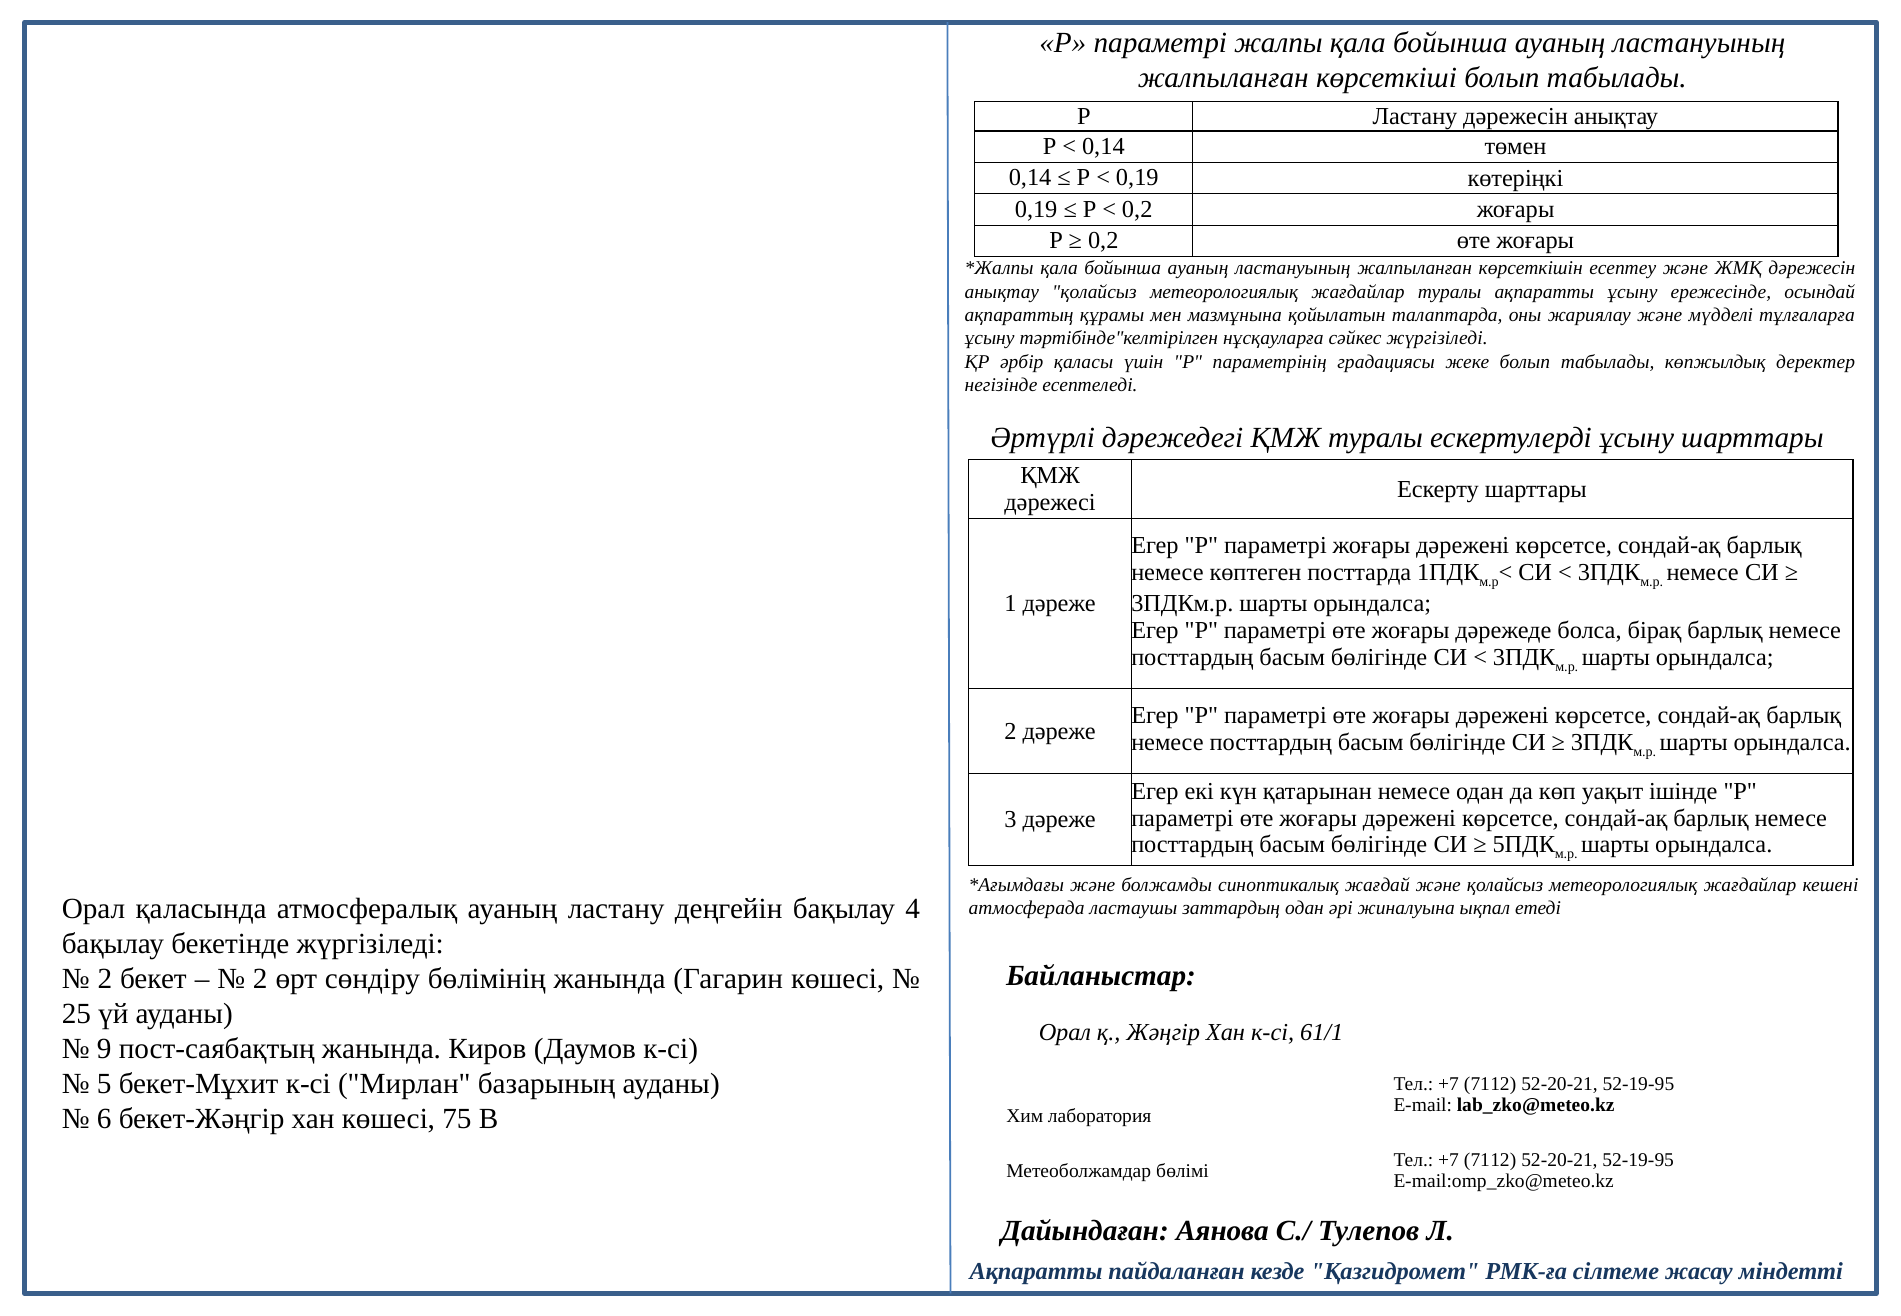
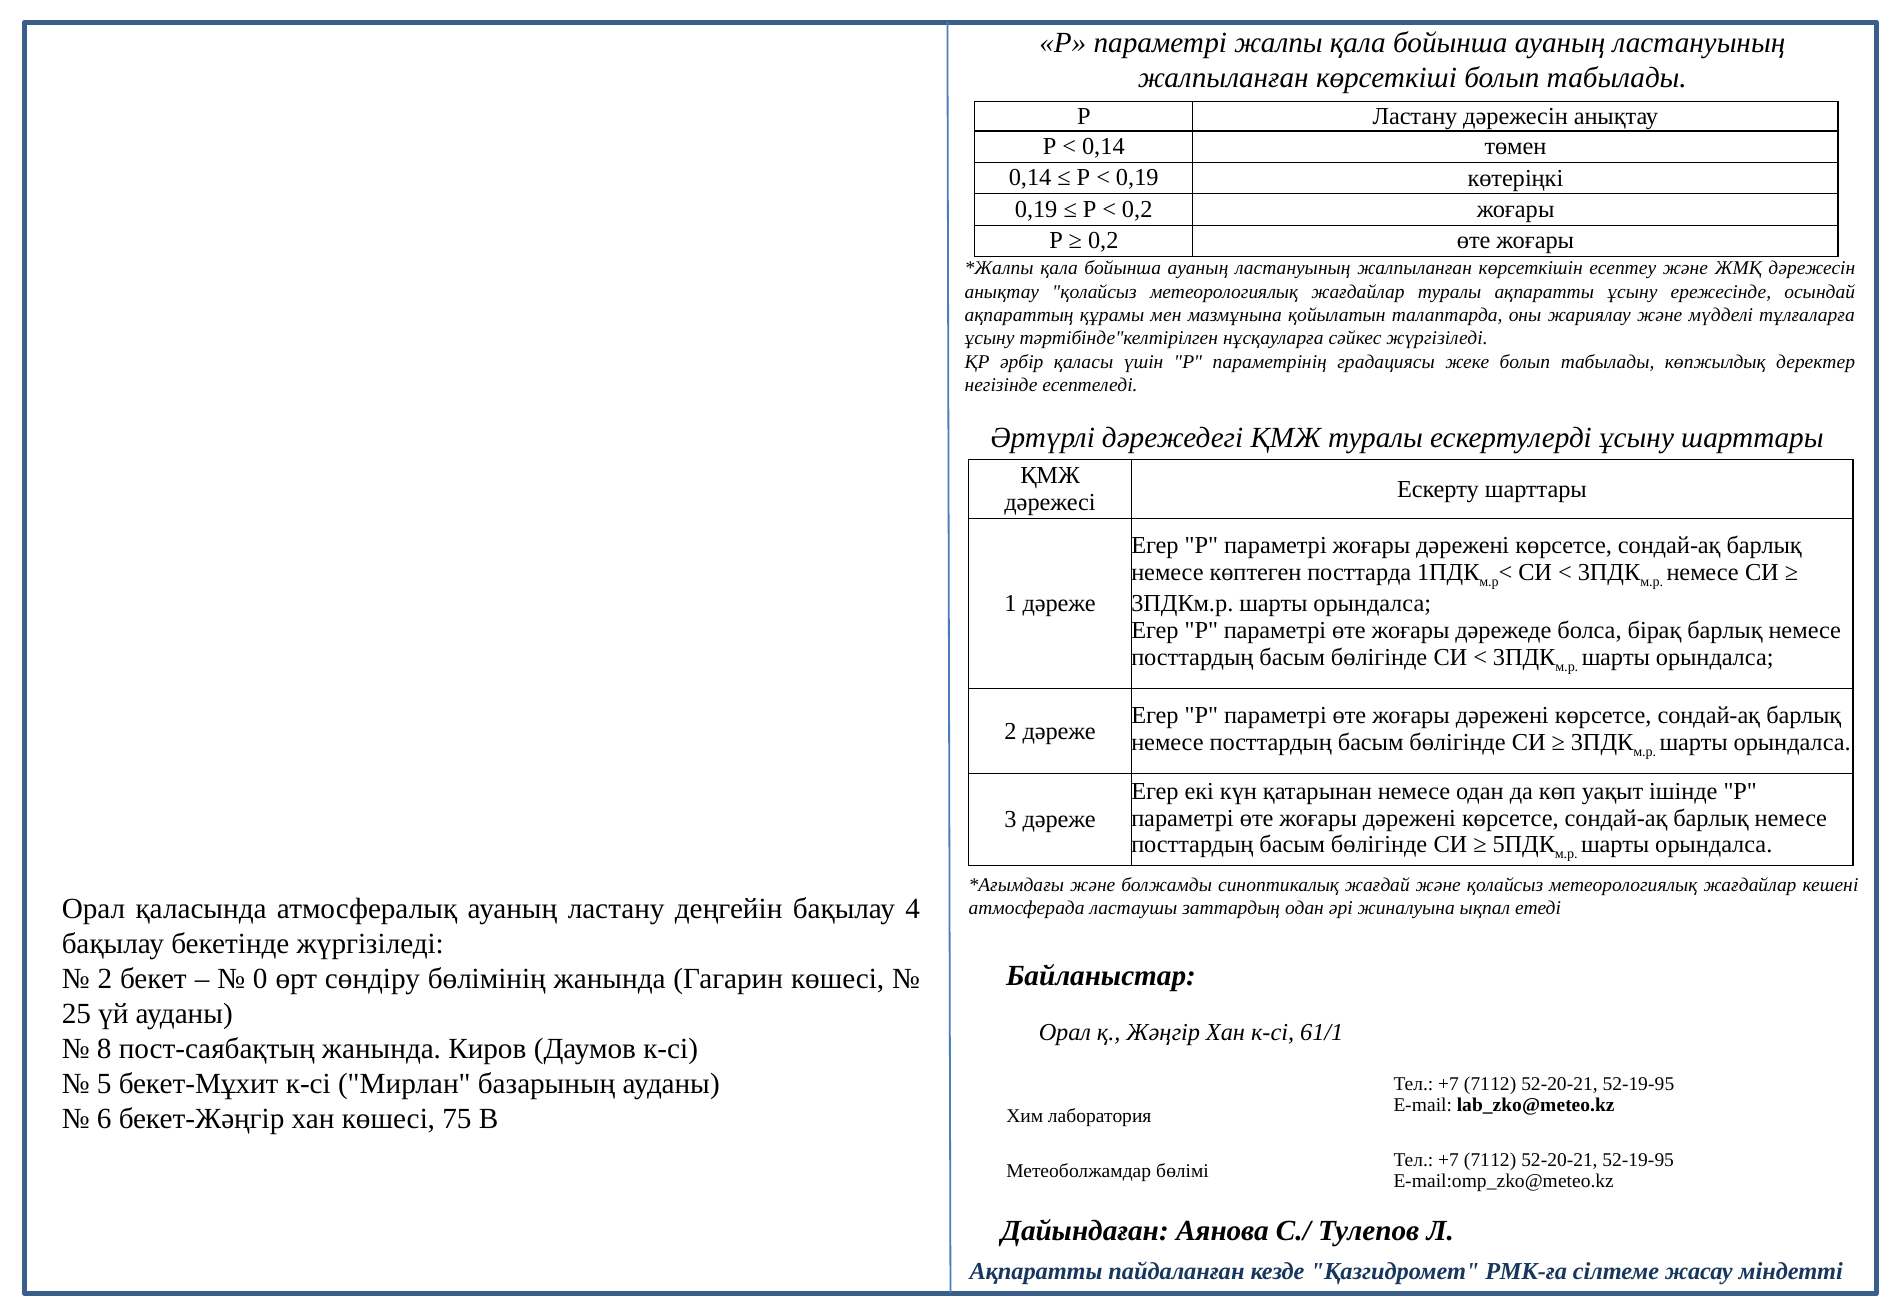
2 at (260, 979): 2 -> 0
9: 9 -> 8
